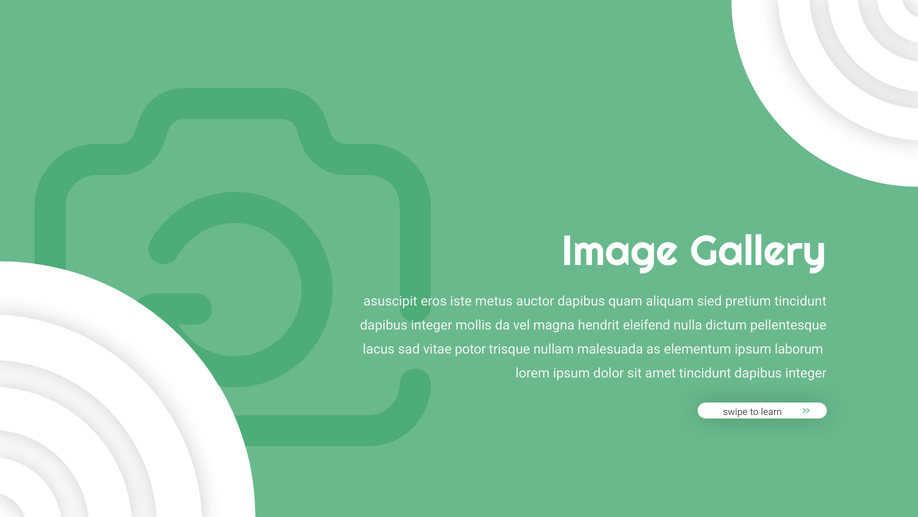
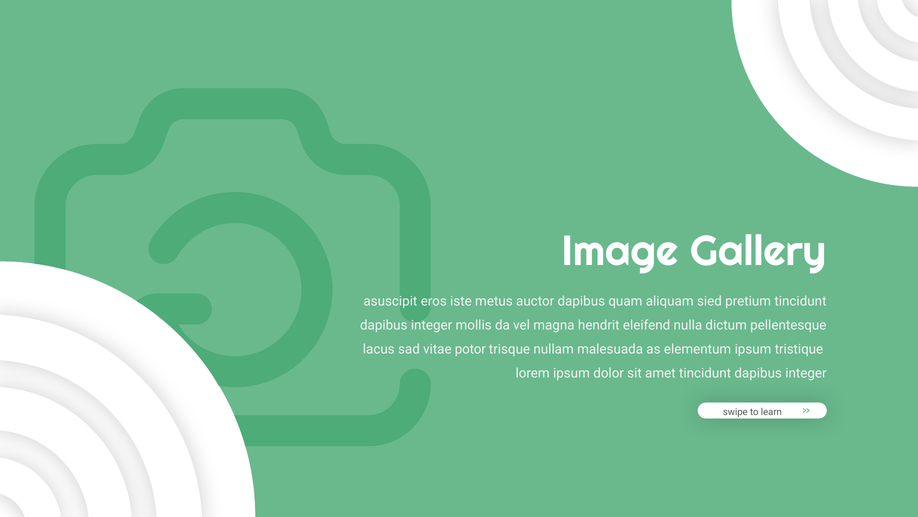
laborum: laborum -> tristique
